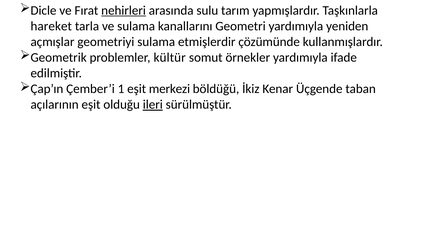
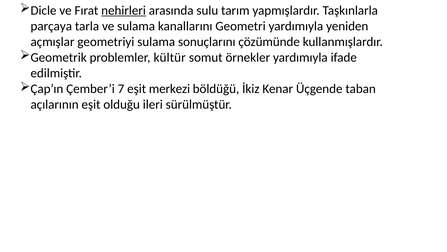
hareket: hareket -> parçaya
etmişlerdir: etmişlerdir -> sonuçlarını
1: 1 -> 7
ileri underline: present -> none
